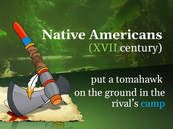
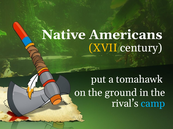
XVII colour: light green -> yellow
